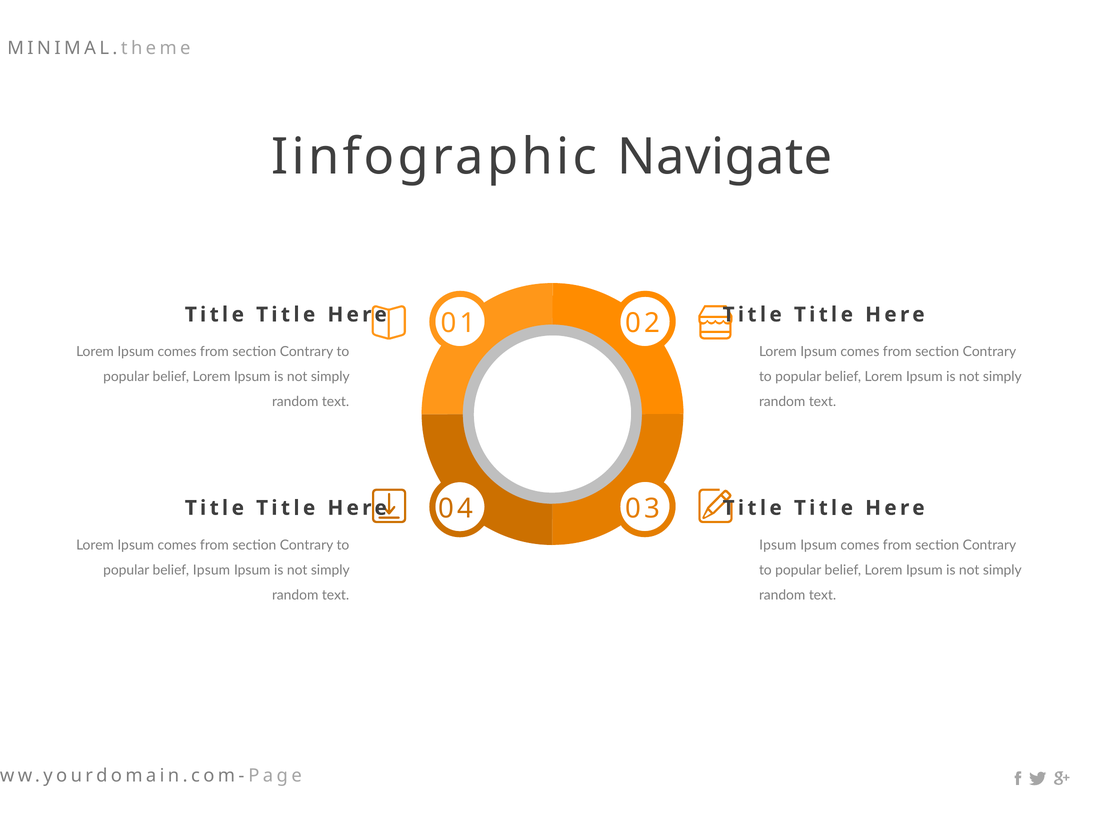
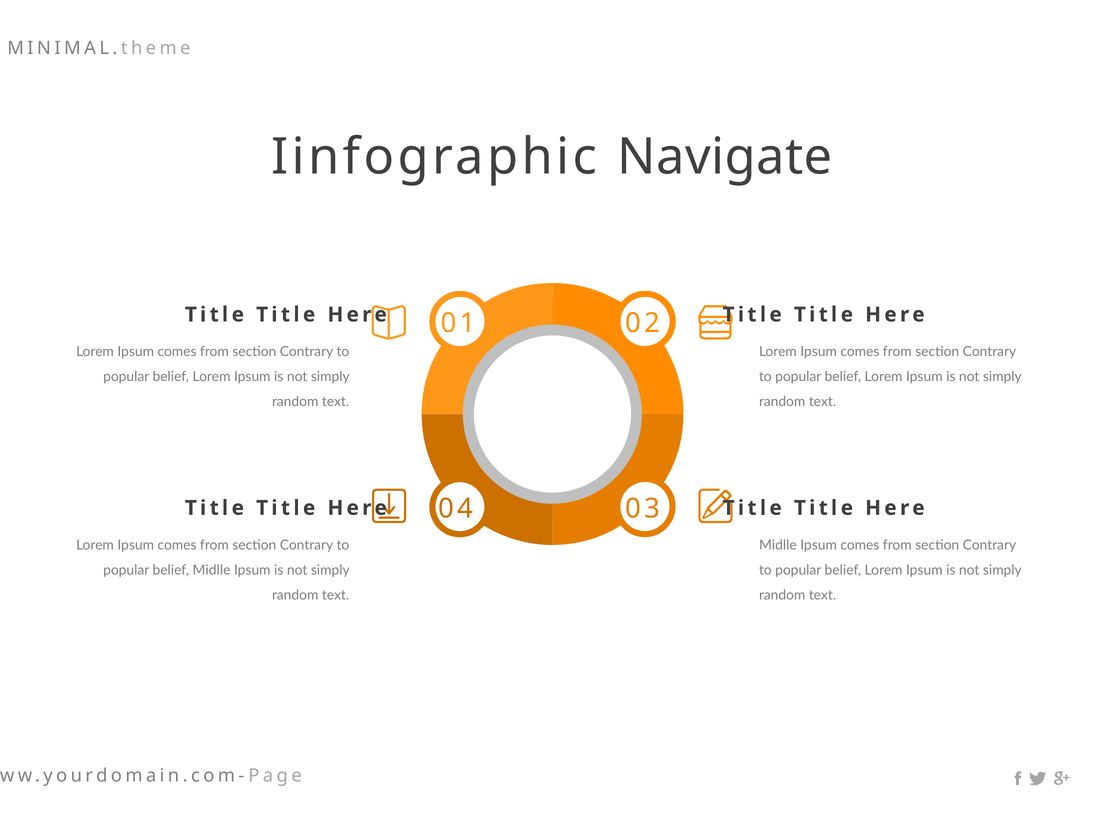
Ipsum at (778, 545): Ipsum -> Midlle
belief Ipsum: Ipsum -> Midlle
